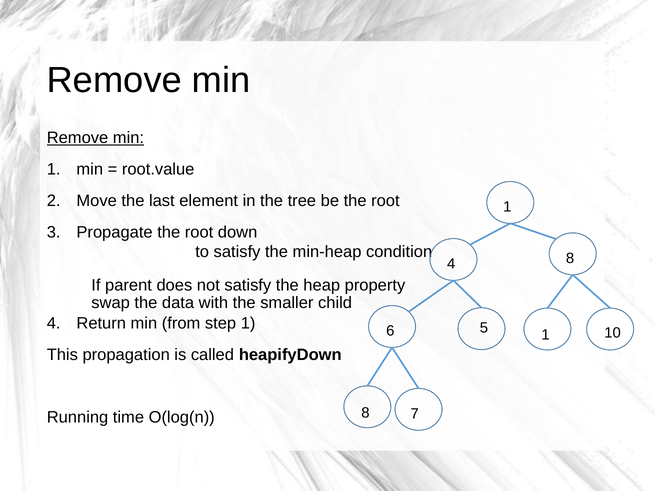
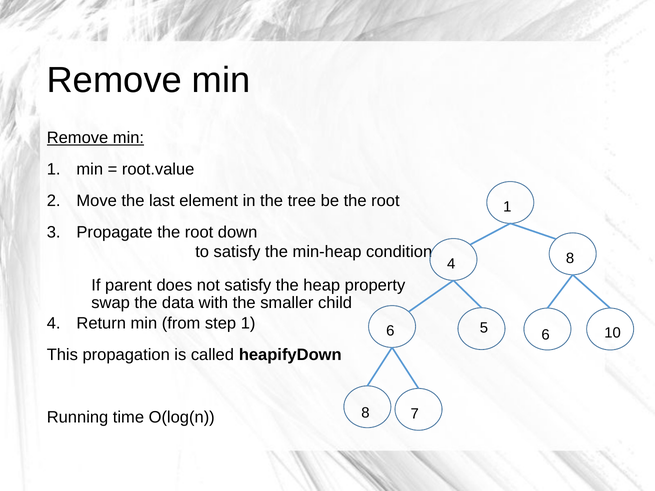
5 1: 1 -> 6
